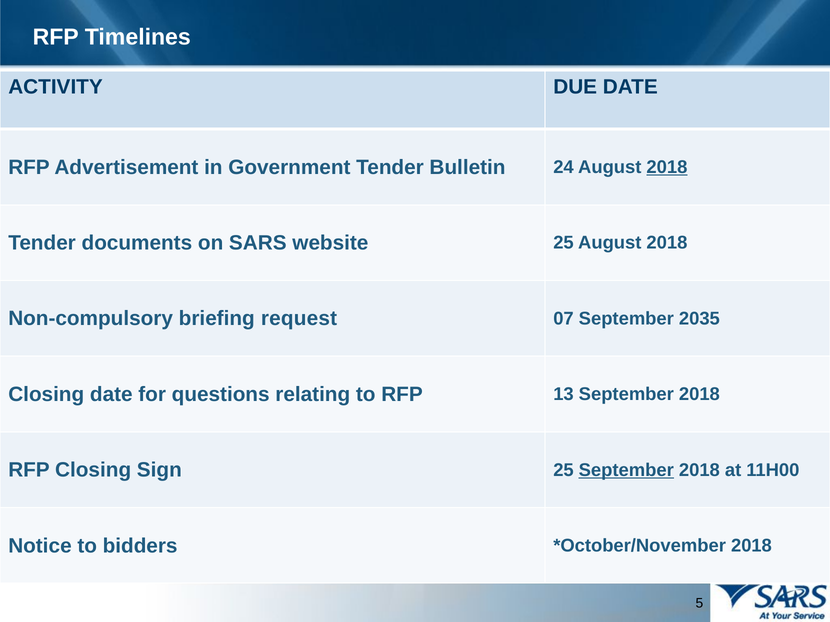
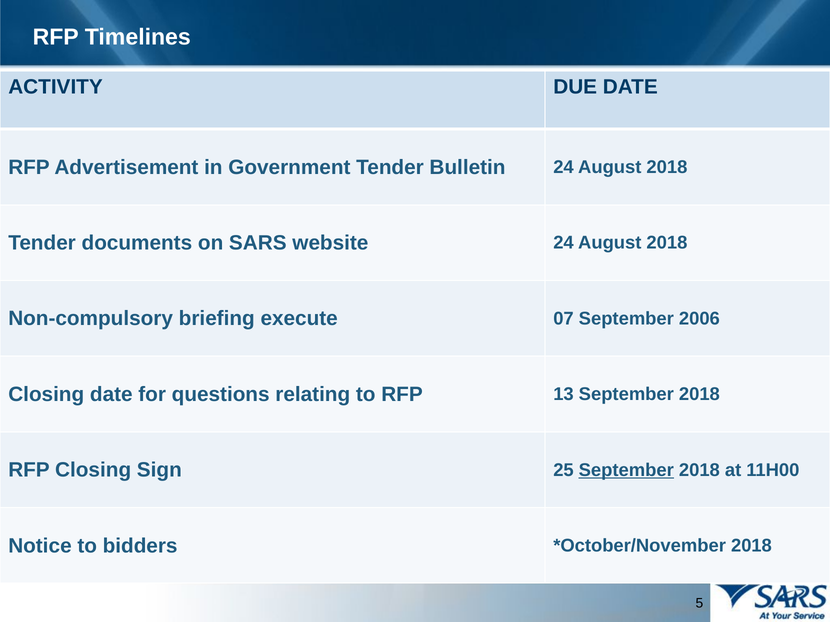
2018 at (667, 167) underline: present -> none
website 25: 25 -> 24
request: request -> execute
2035: 2035 -> 2006
